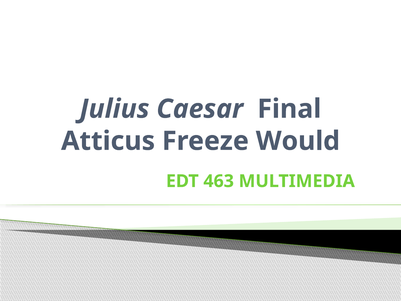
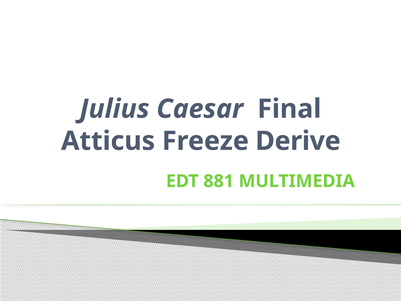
Would: Would -> Derive
463: 463 -> 881
